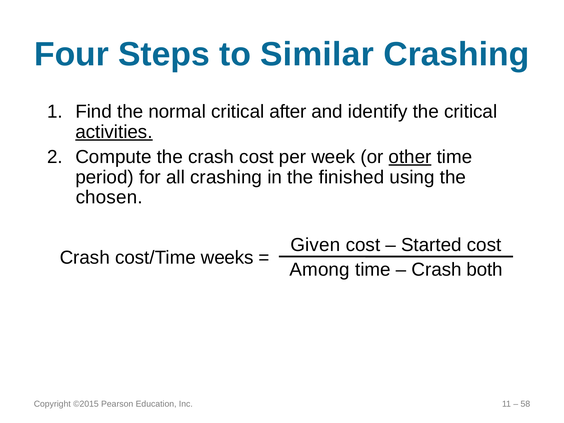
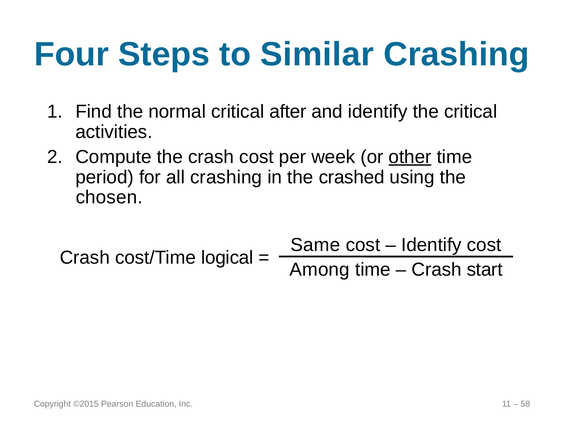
activities underline: present -> none
finished: finished -> crashed
Given: Given -> Same
Started at (431, 245): Started -> Identify
weeks: weeks -> logical
both: both -> start
